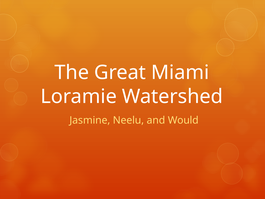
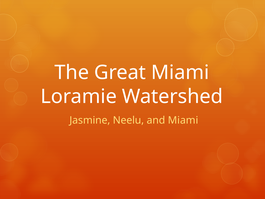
and Would: Would -> Miami
